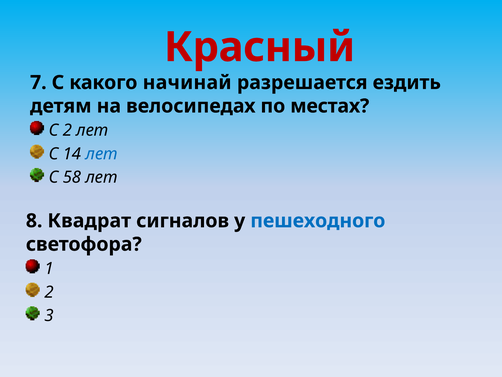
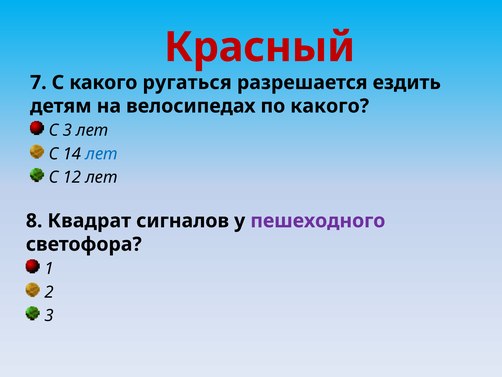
начинай: начинай -> ругаться
по местах: местах -> какого
С 2: 2 -> 3
58: 58 -> 12
пешеходного colour: blue -> purple
